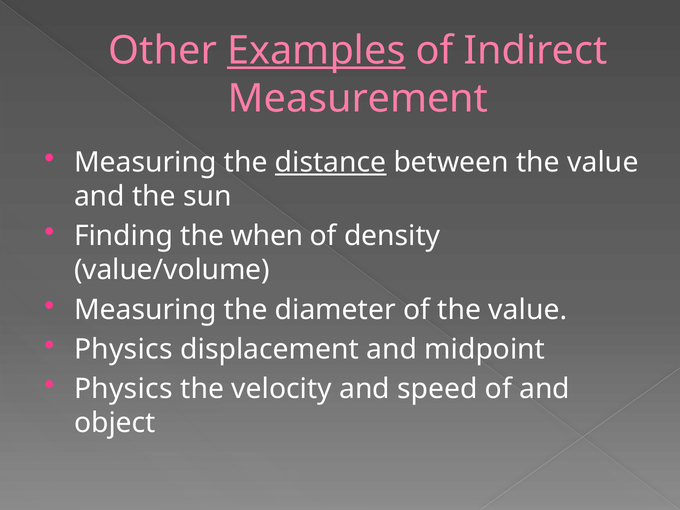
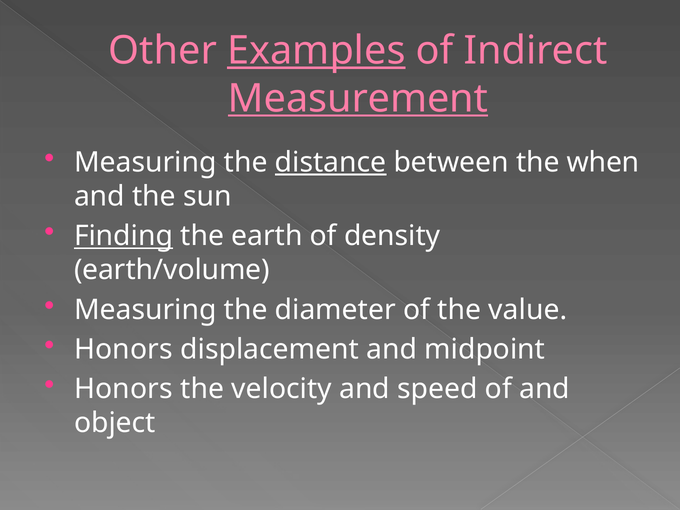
Measurement underline: none -> present
between the value: value -> when
Finding underline: none -> present
when: when -> earth
value/volume: value/volume -> earth/volume
Physics at (123, 349): Physics -> Honors
Physics at (123, 389): Physics -> Honors
